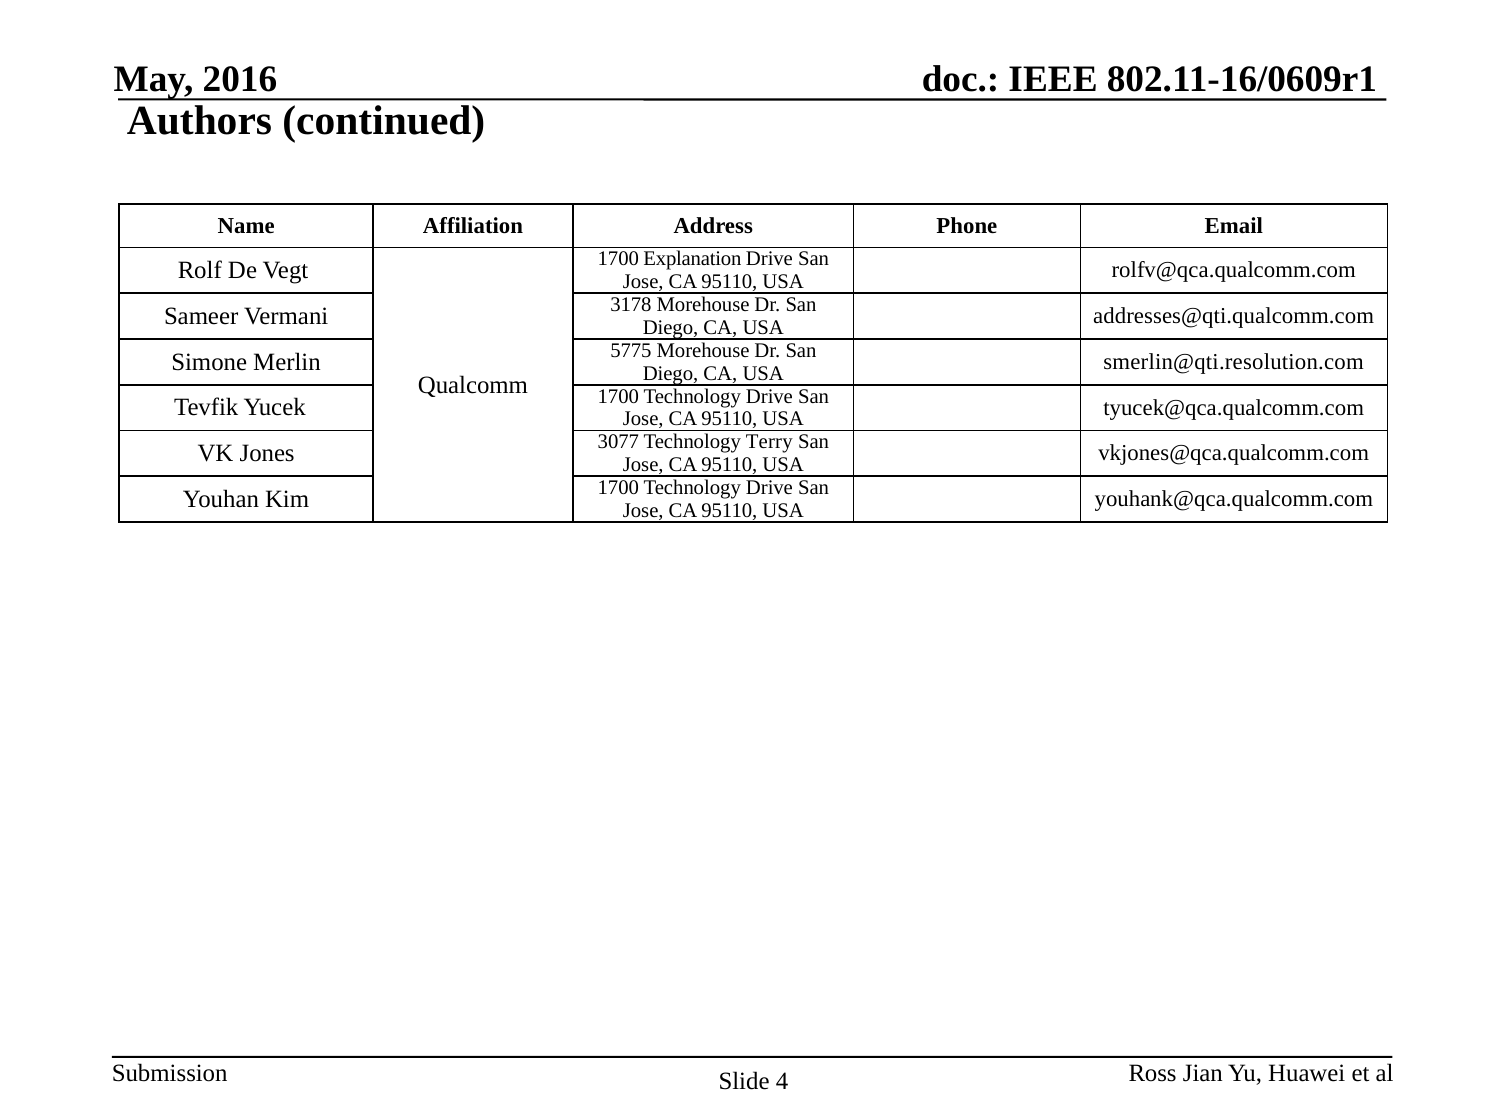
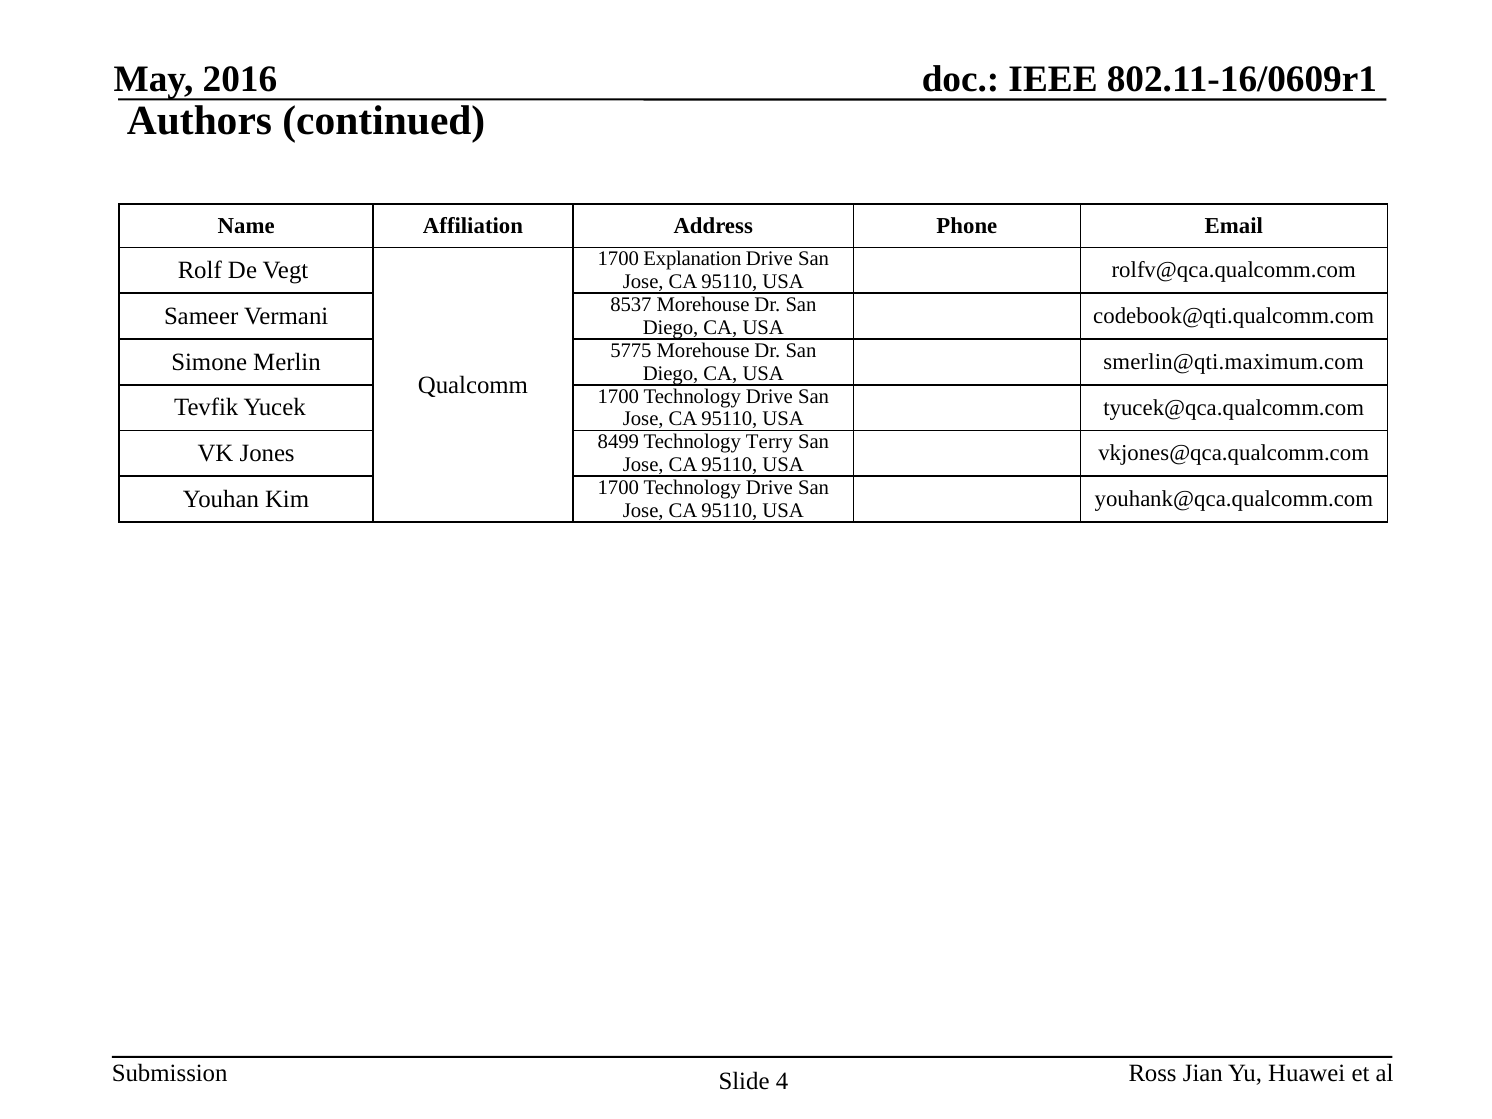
3178: 3178 -> 8537
addresses@qti.qualcomm.com: addresses@qti.qualcomm.com -> codebook@qti.qualcomm.com
smerlin@qti.resolution.com: smerlin@qti.resolution.com -> smerlin@qti.maximum.com
3077: 3077 -> 8499
